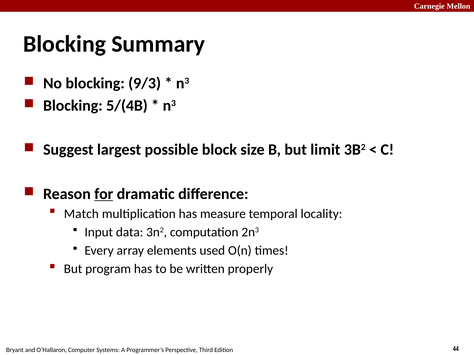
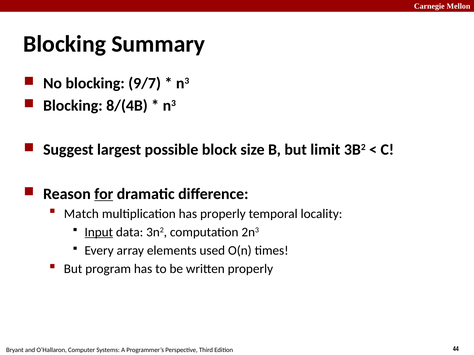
9/3: 9/3 -> 9/7
5/(4B: 5/(4B -> 8/(4B
has measure: measure -> properly
Input underline: none -> present
